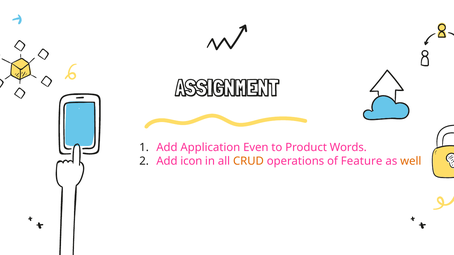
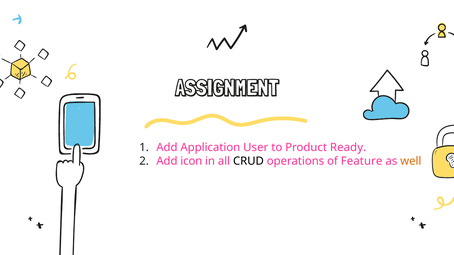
Even: Even -> User
Words: Words -> Ready
CRUD colour: orange -> black
